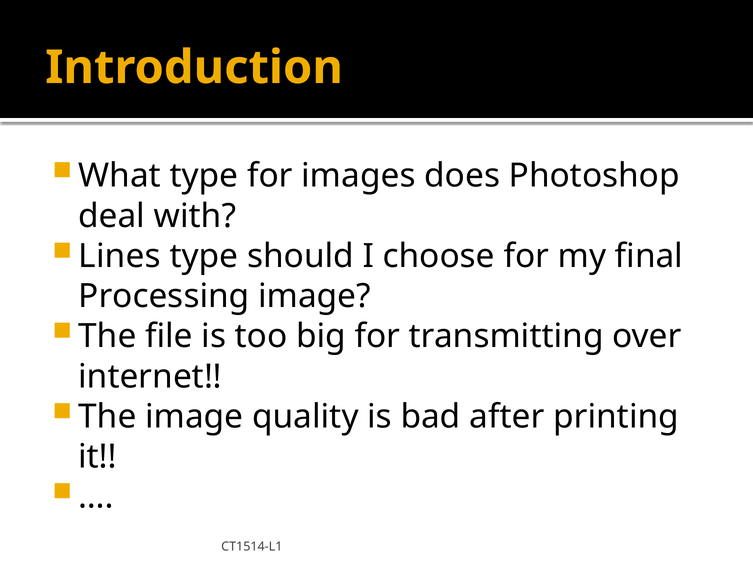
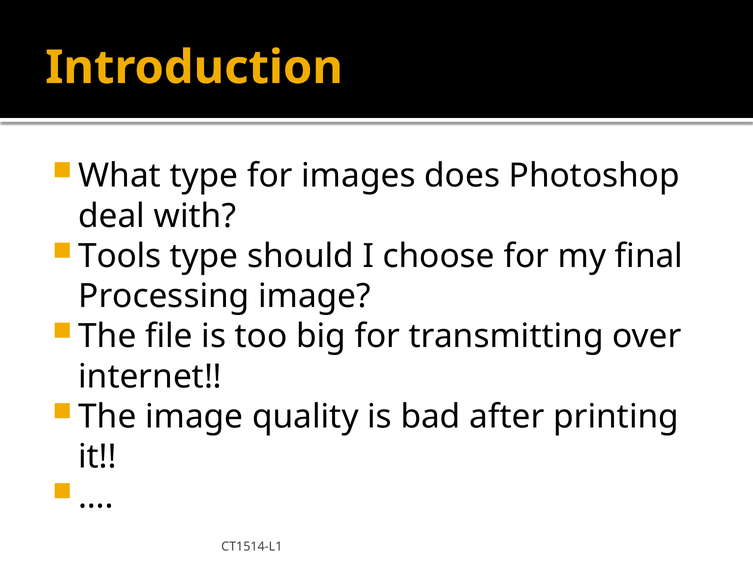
Lines: Lines -> Tools
